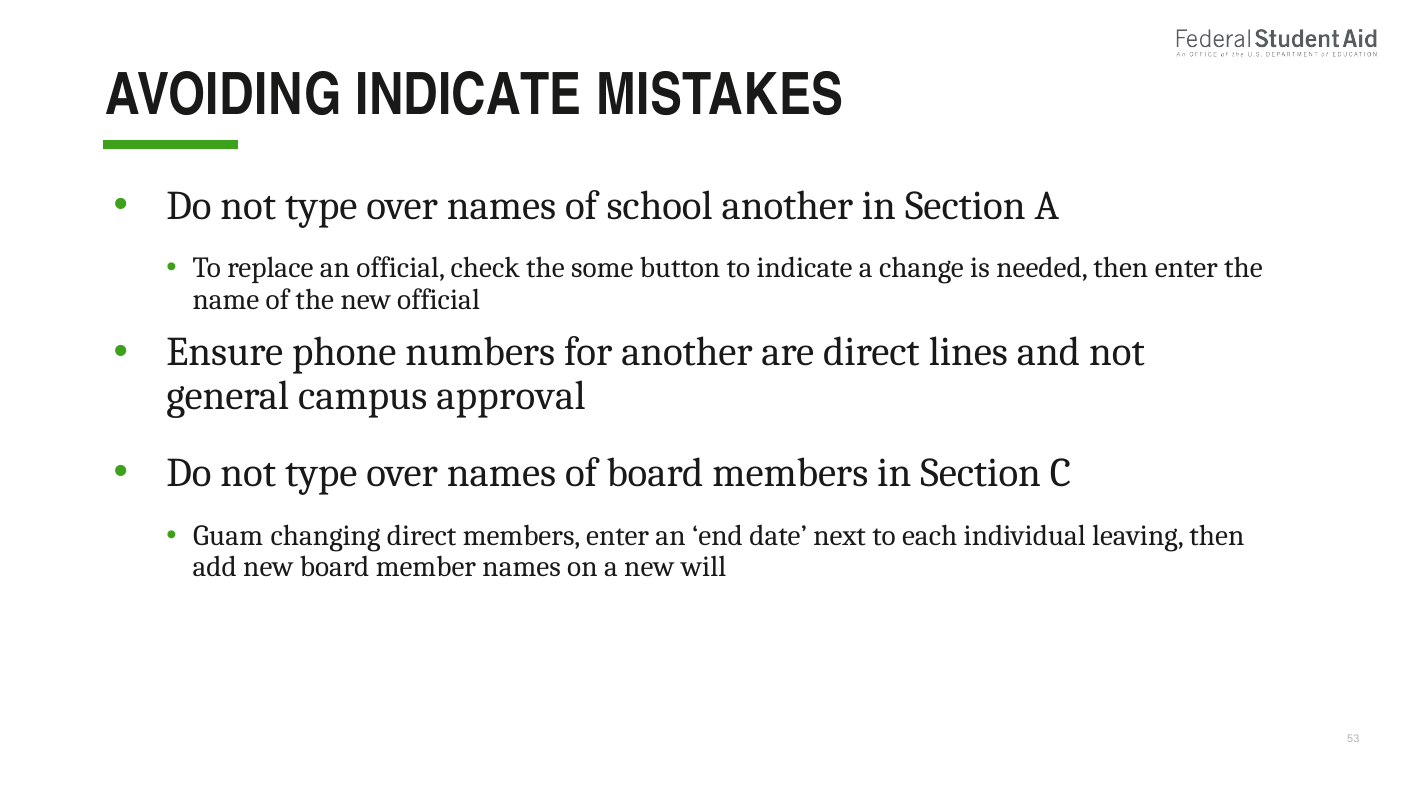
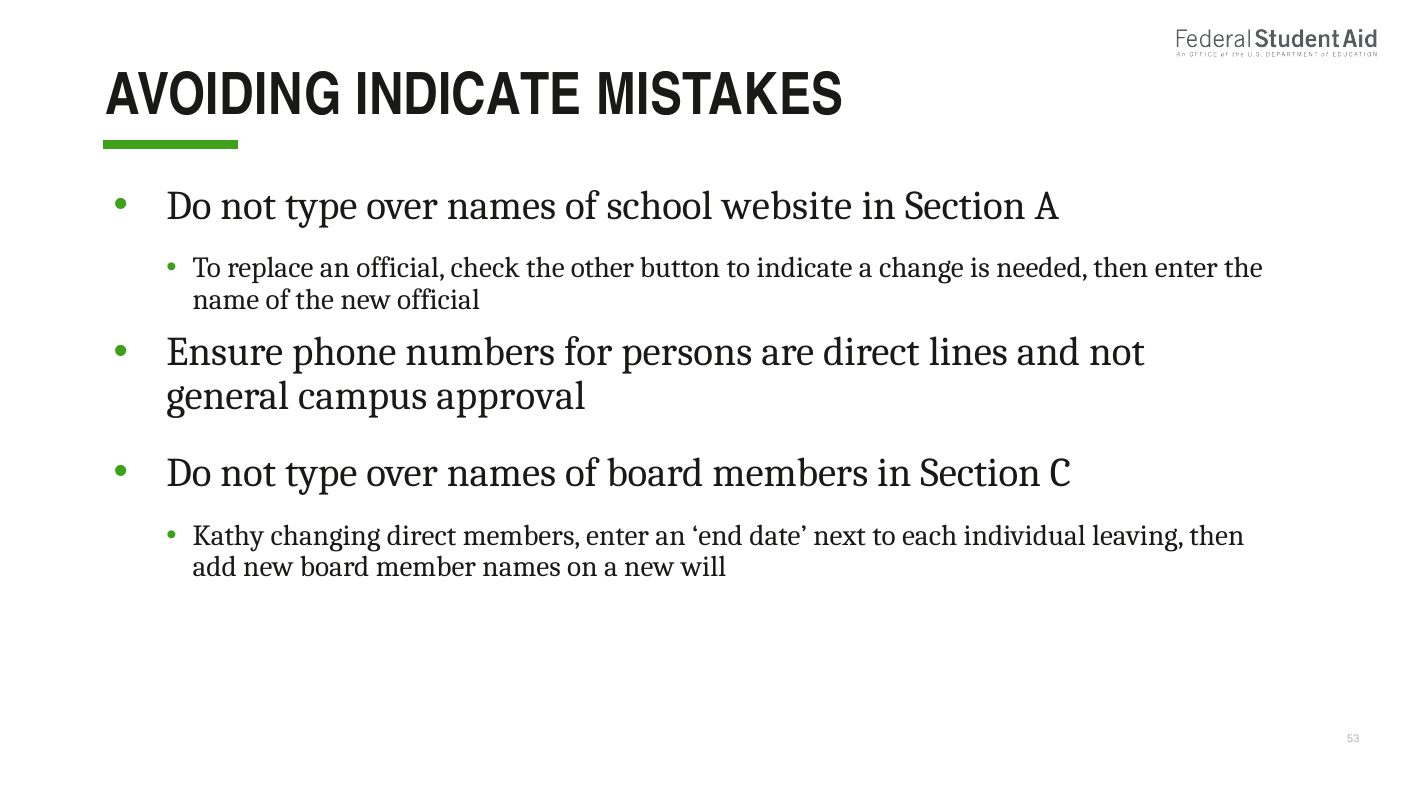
school another: another -> website
some: some -> other
for another: another -> persons
Guam: Guam -> Kathy
